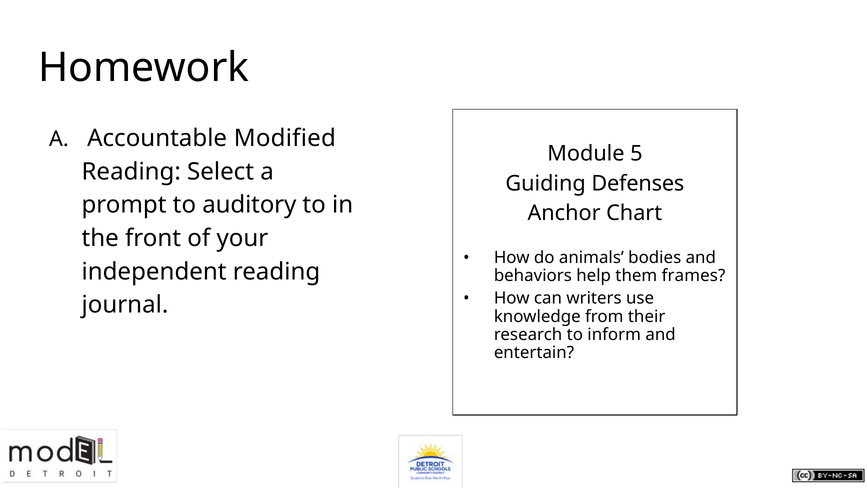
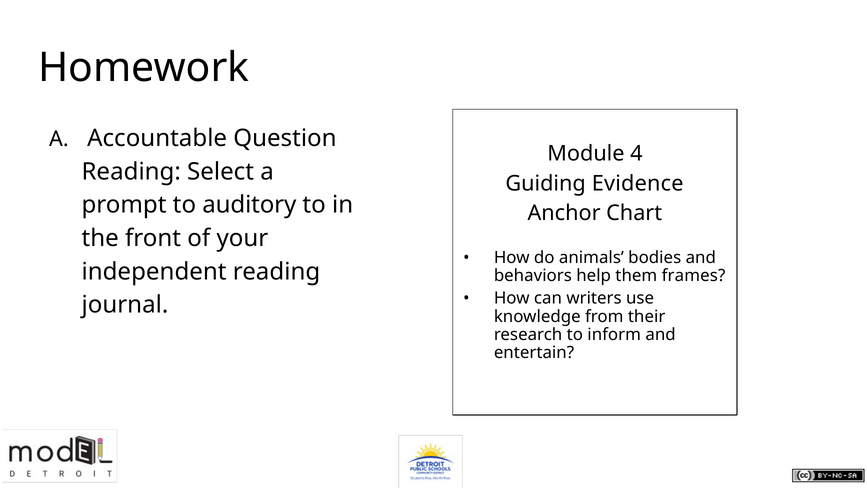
Modified: Modified -> Question
5: 5 -> 4
Defenses: Defenses -> Evidence
